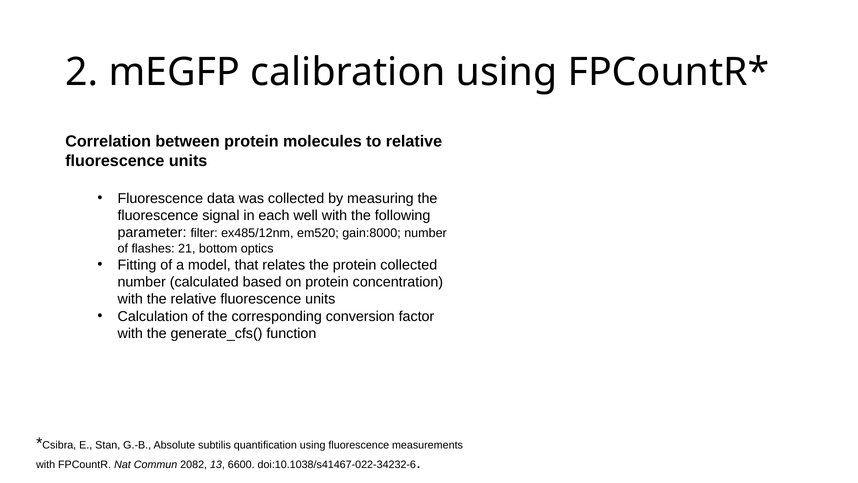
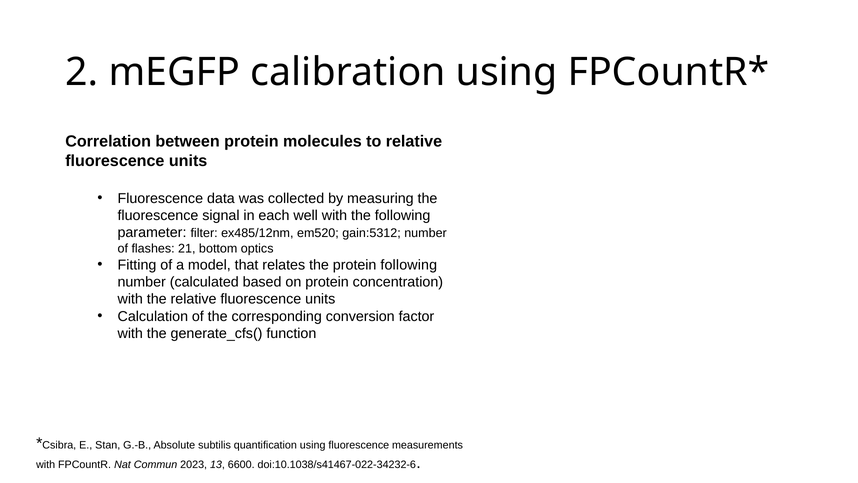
gain:8000: gain:8000 -> gain:5312
protein collected: collected -> following
2082: 2082 -> 2023
